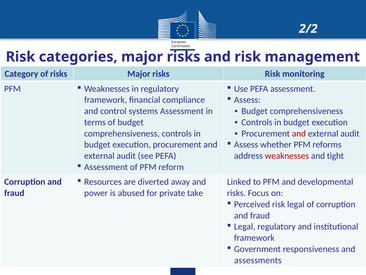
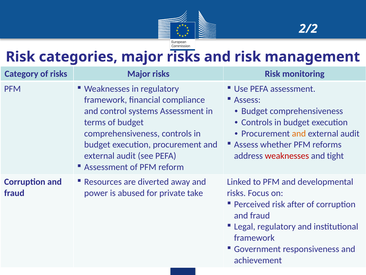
and at (299, 133) colour: red -> orange
risk legal: legal -> after
assessments: assessments -> achievement
